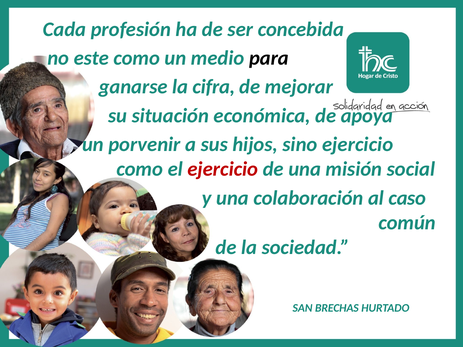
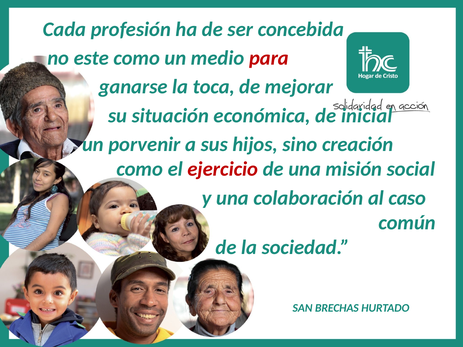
para colour: black -> red
cifra: cifra -> toca
apoya: apoya -> inicial
sino ejercicio: ejercicio -> creación
